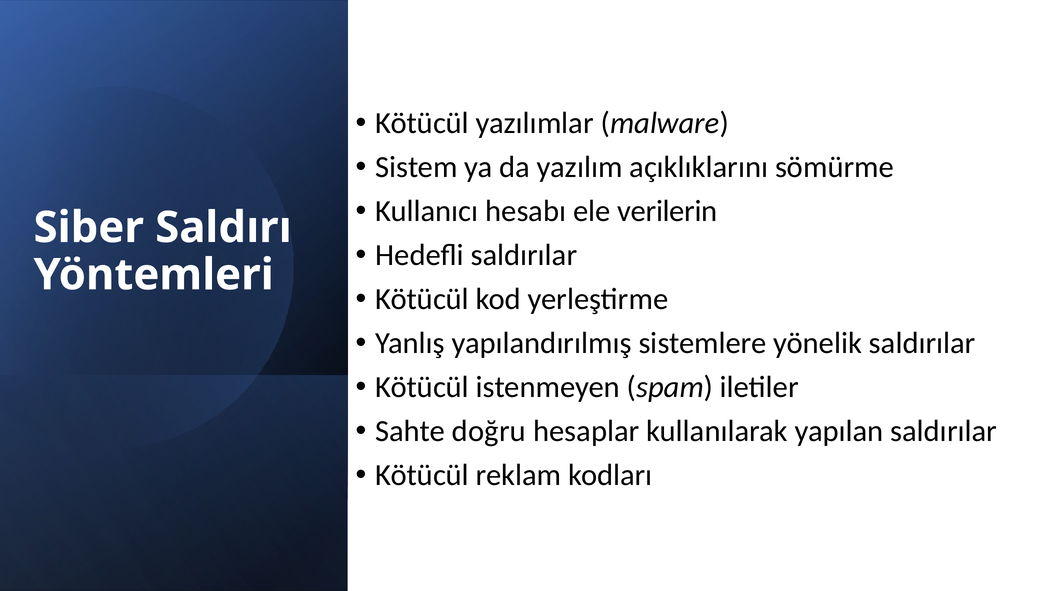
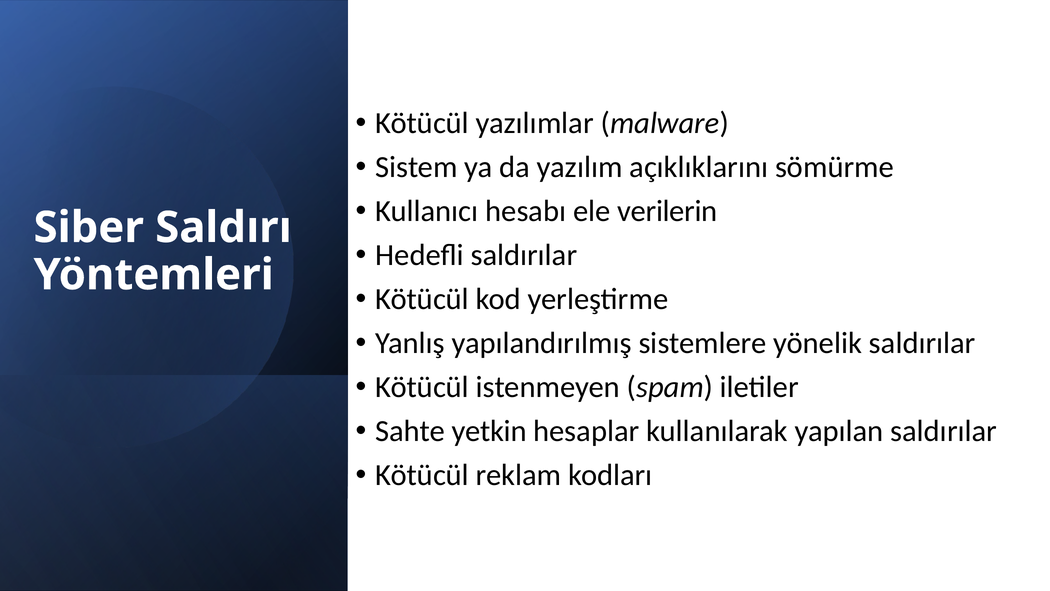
doğru: doğru -> yetkin
